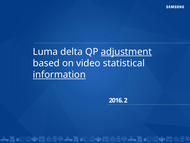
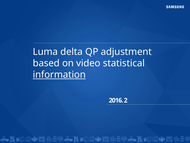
adjustment underline: present -> none
